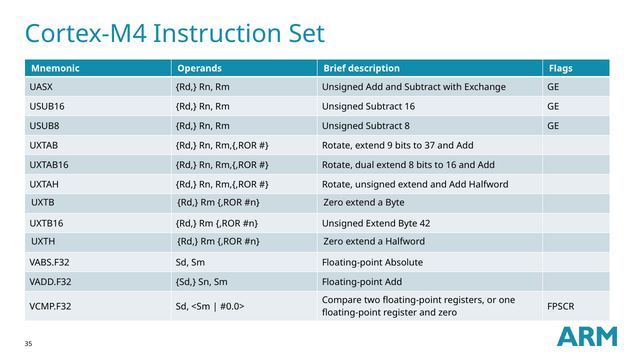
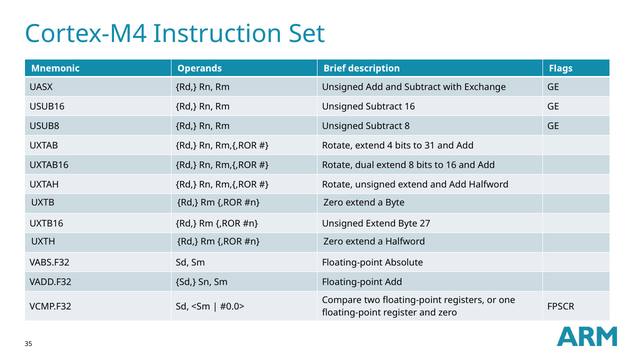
9: 9 -> 4
37: 37 -> 31
42: 42 -> 27
